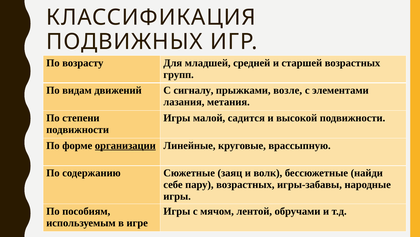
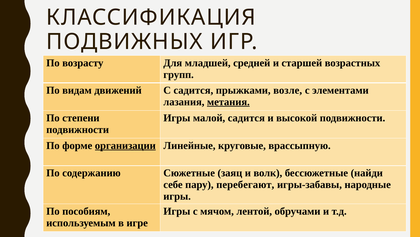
С сигналу: сигналу -> садится
метания underline: none -> present
пару возрастных: возрастных -> перебегают
